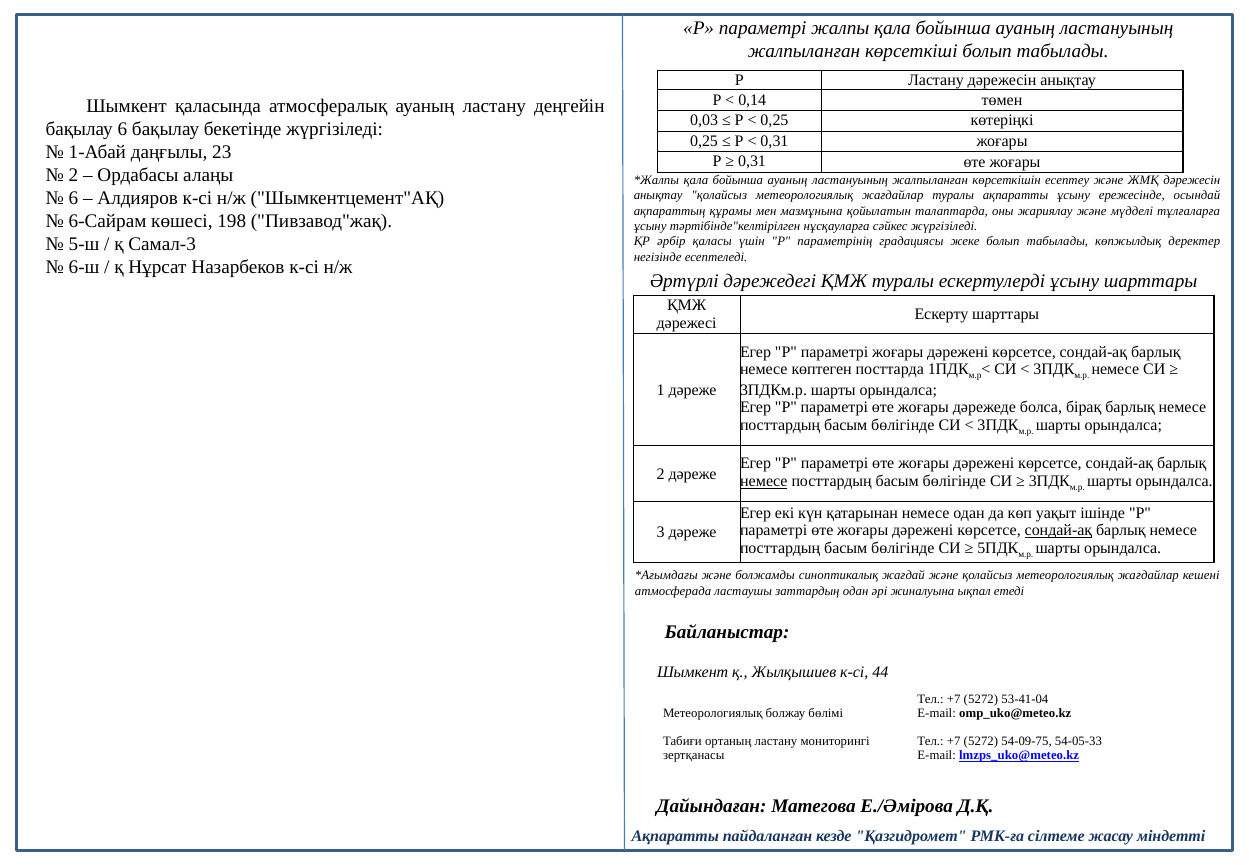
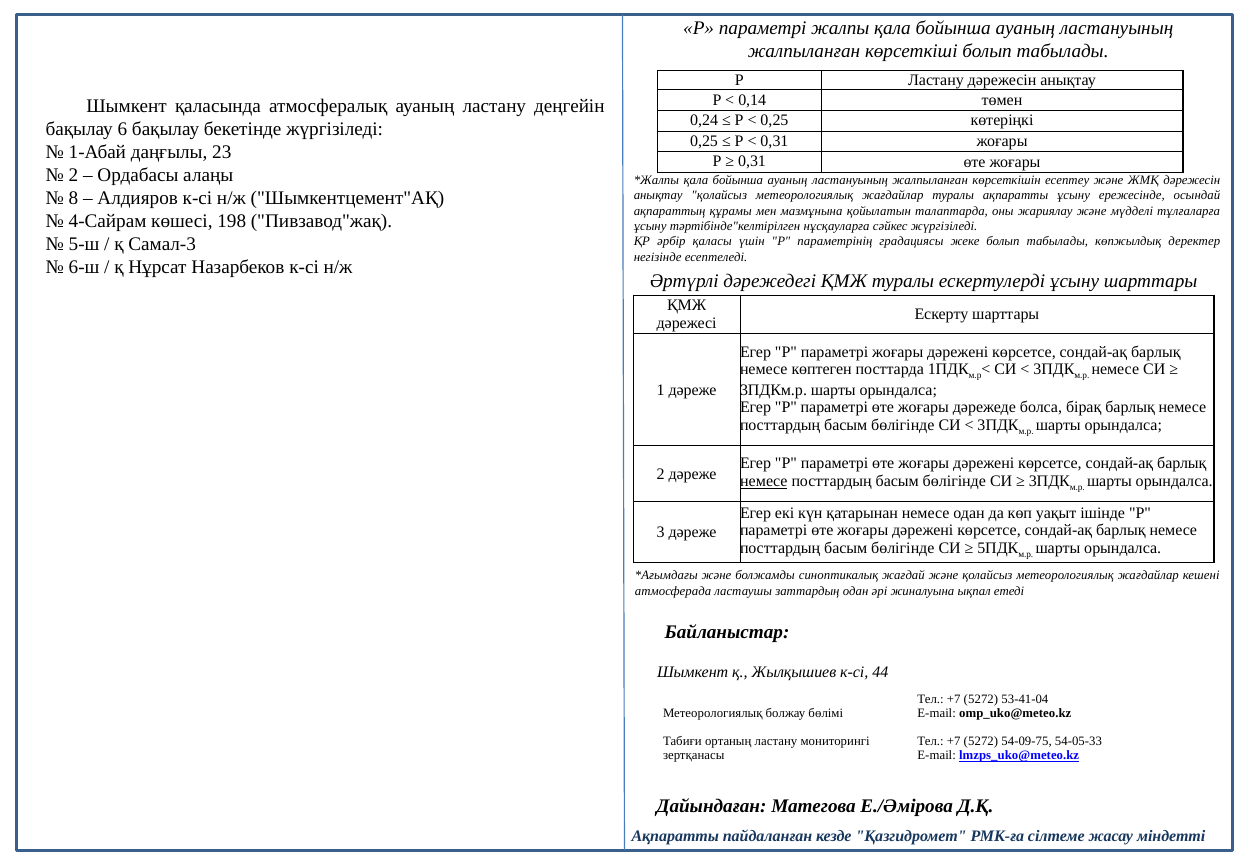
0,03: 0,03 -> 0,24
6 at (74, 198): 6 -> 8
6-Сайрам: 6-Сайрам -> 4-Сайрам
сондай-ақ at (1058, 530) underline: present -> none
